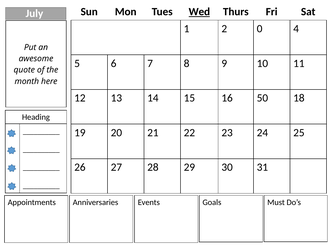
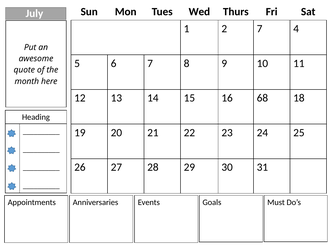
Wed underline: present -> none
2 0: 0 -> 7
50: 50 -> 68
